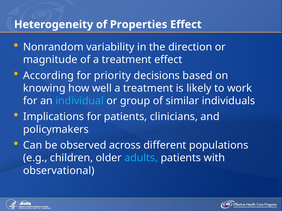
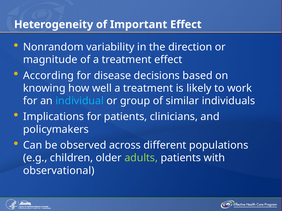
Properties: Properties -> Important
priority: priority -> disease
adults colour: light blue -> light green
